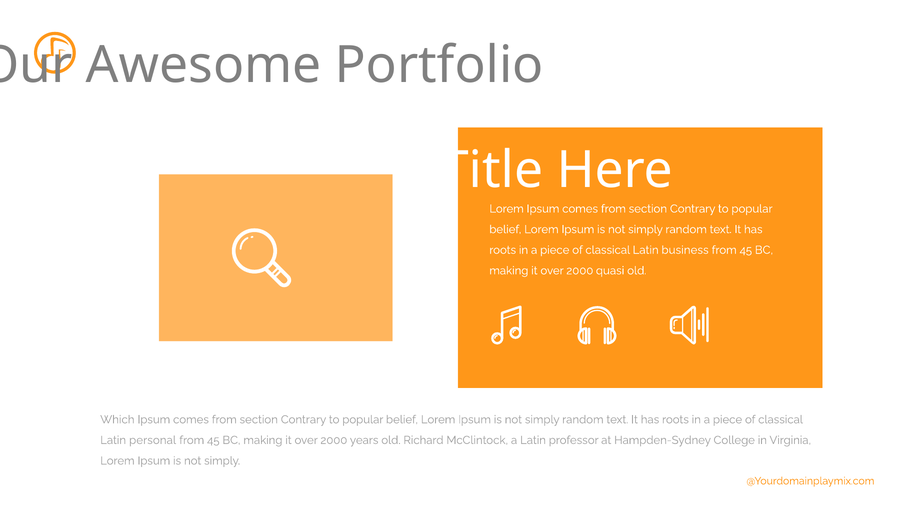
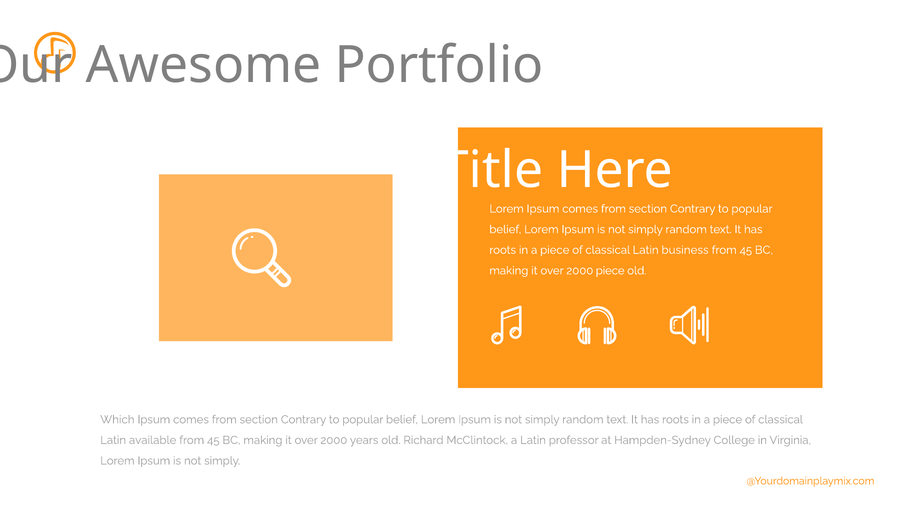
2000 quasi: quasi -> piece
personal: personal -> available
